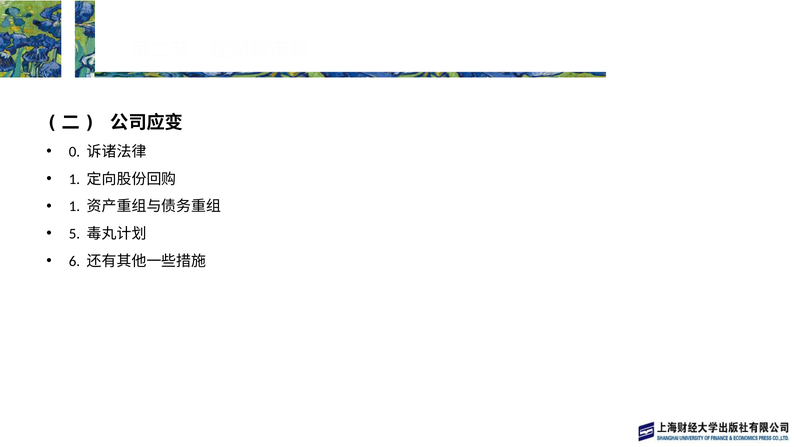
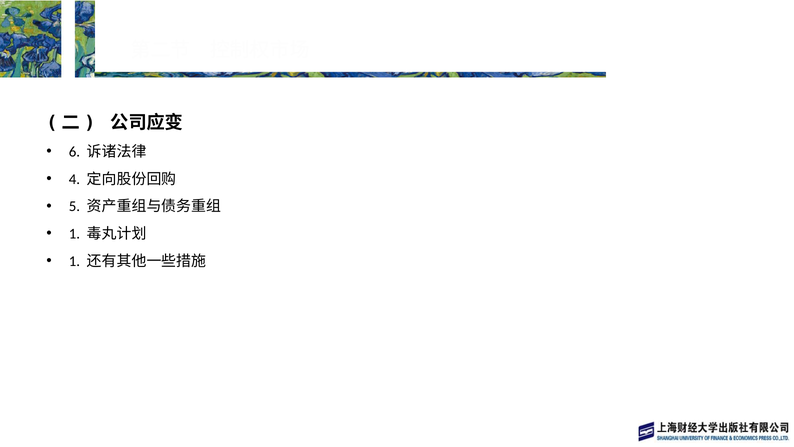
0: 0 -> 6
1 at (74, 179): 1 -> 4
1 at (74, 206): 1 -> 5
5 at (74, 234): 5 -> 1
6 at (74, 261): 6 -> 1
